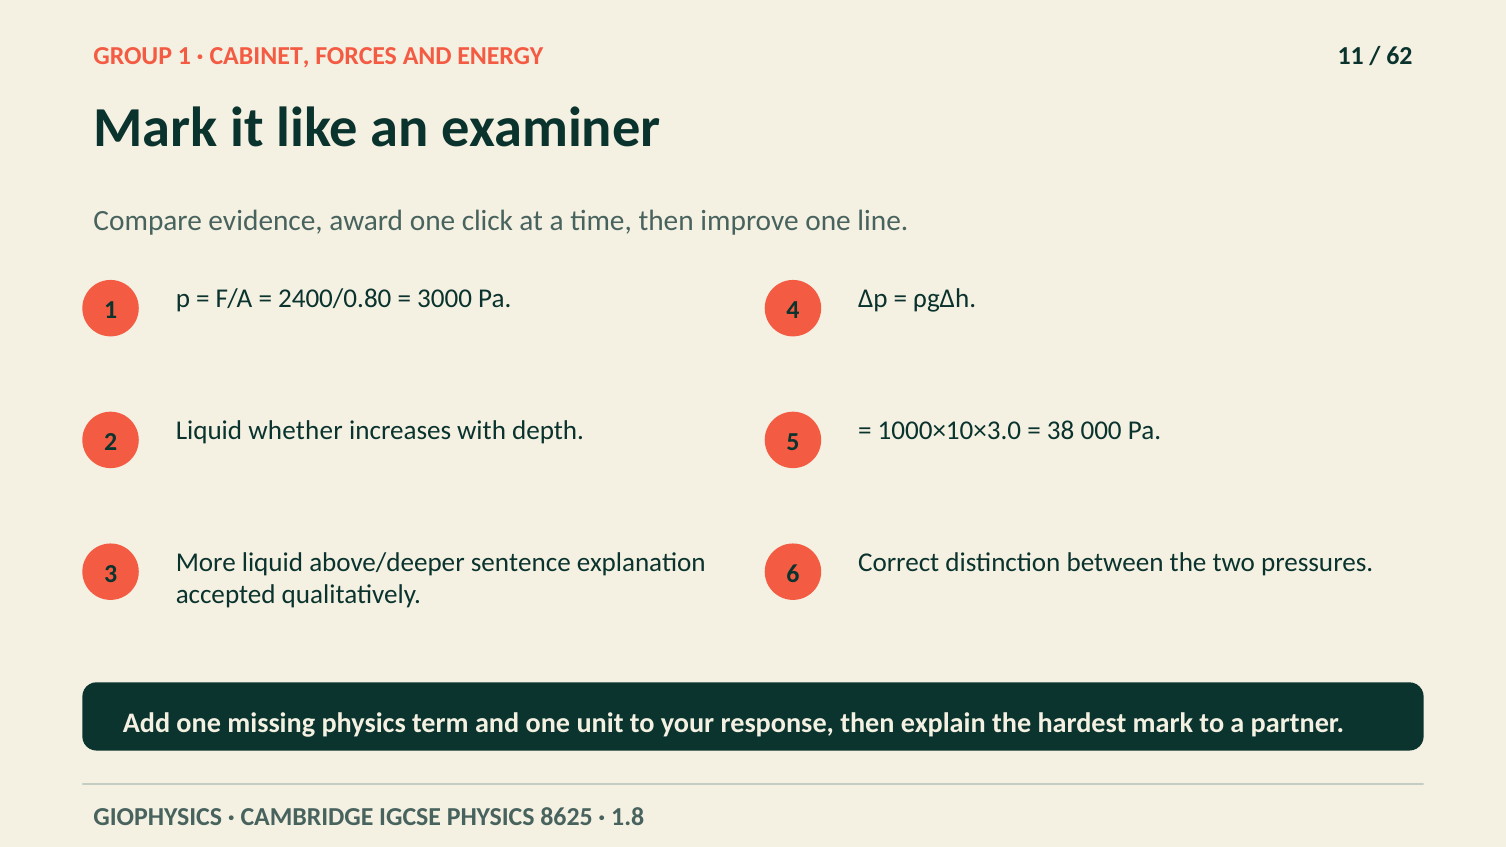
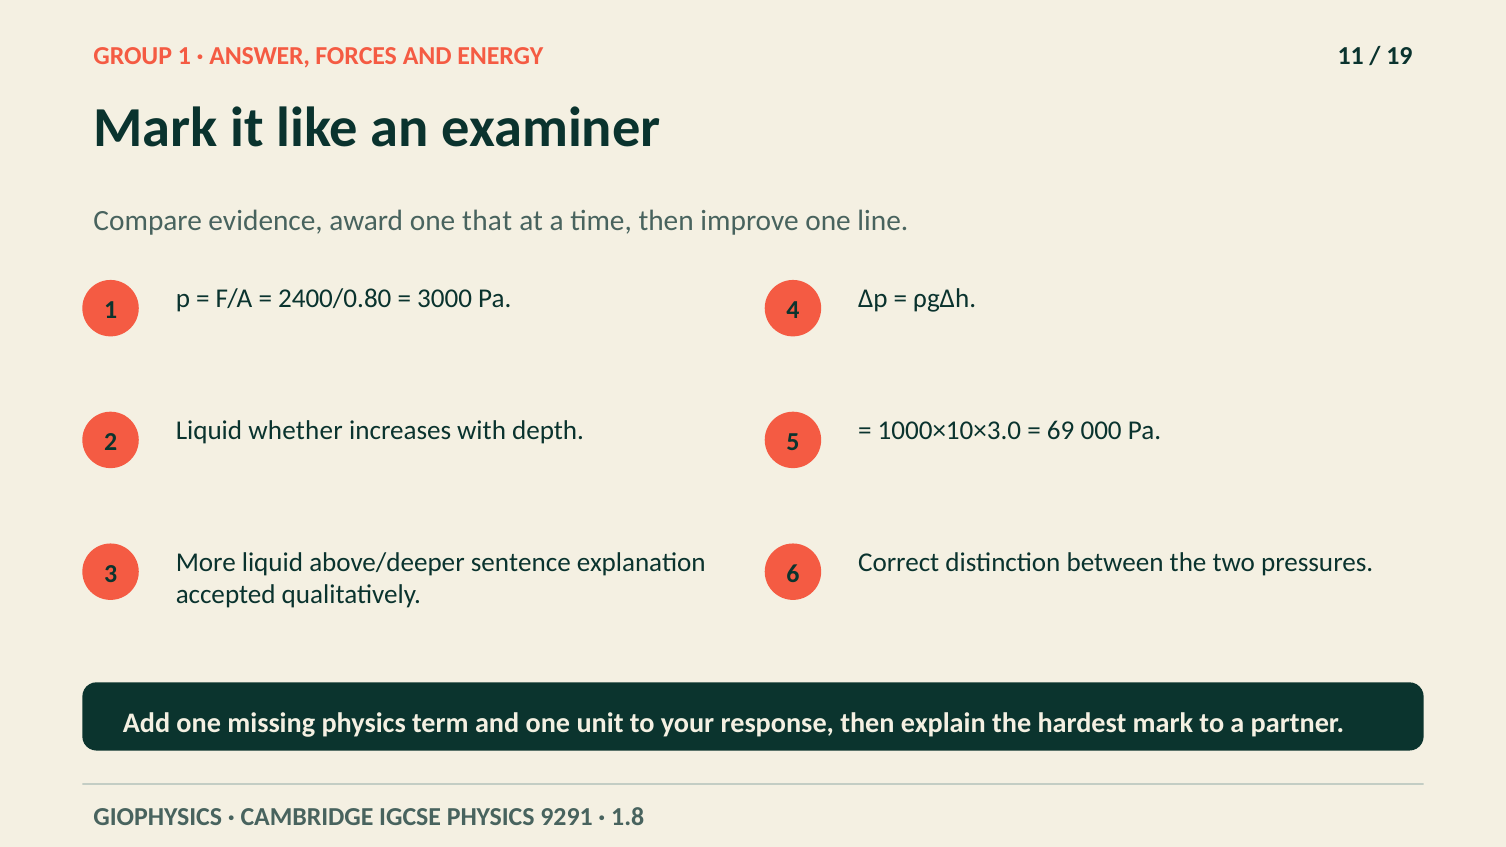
CABINET: CABINET -> ANSWER
62: 62 -> 19
click: click -> that
38: 38 -> 69
8625: 8625 -> 9291
